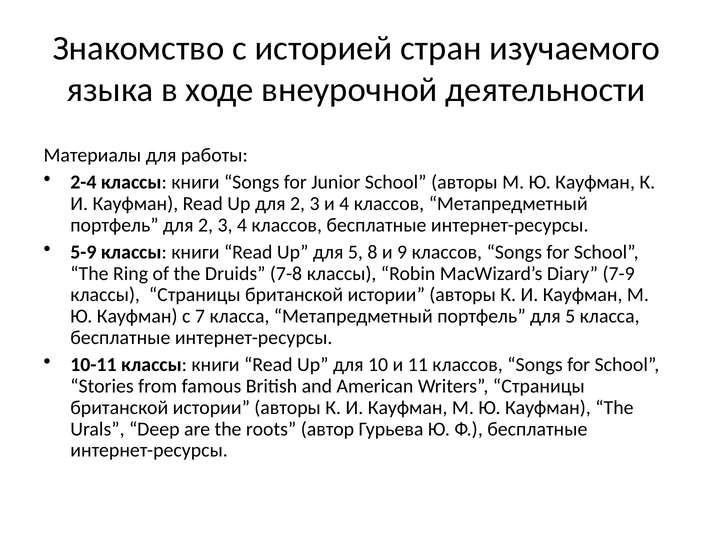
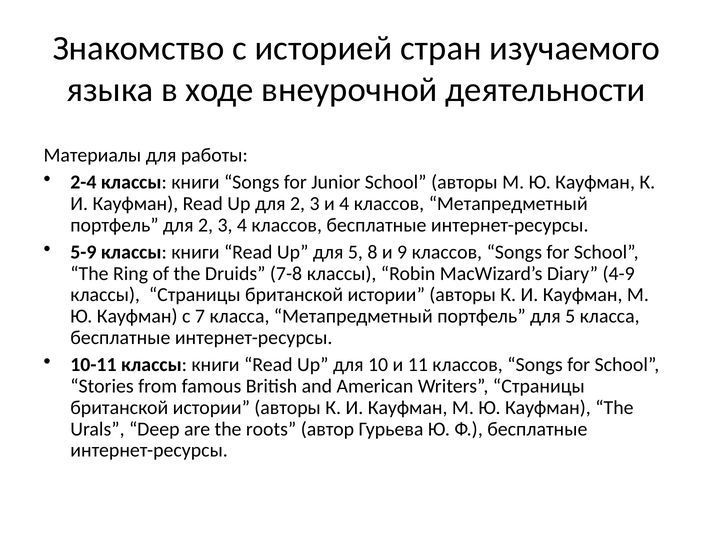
7-9: 7-9 -> 4-9
